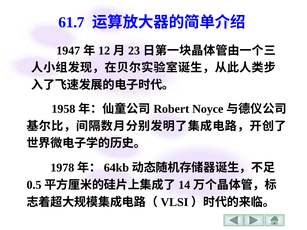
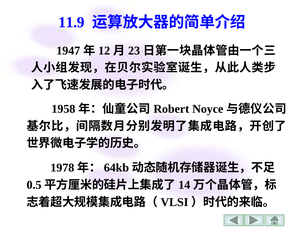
61.7: 61.7 -> 11.9
